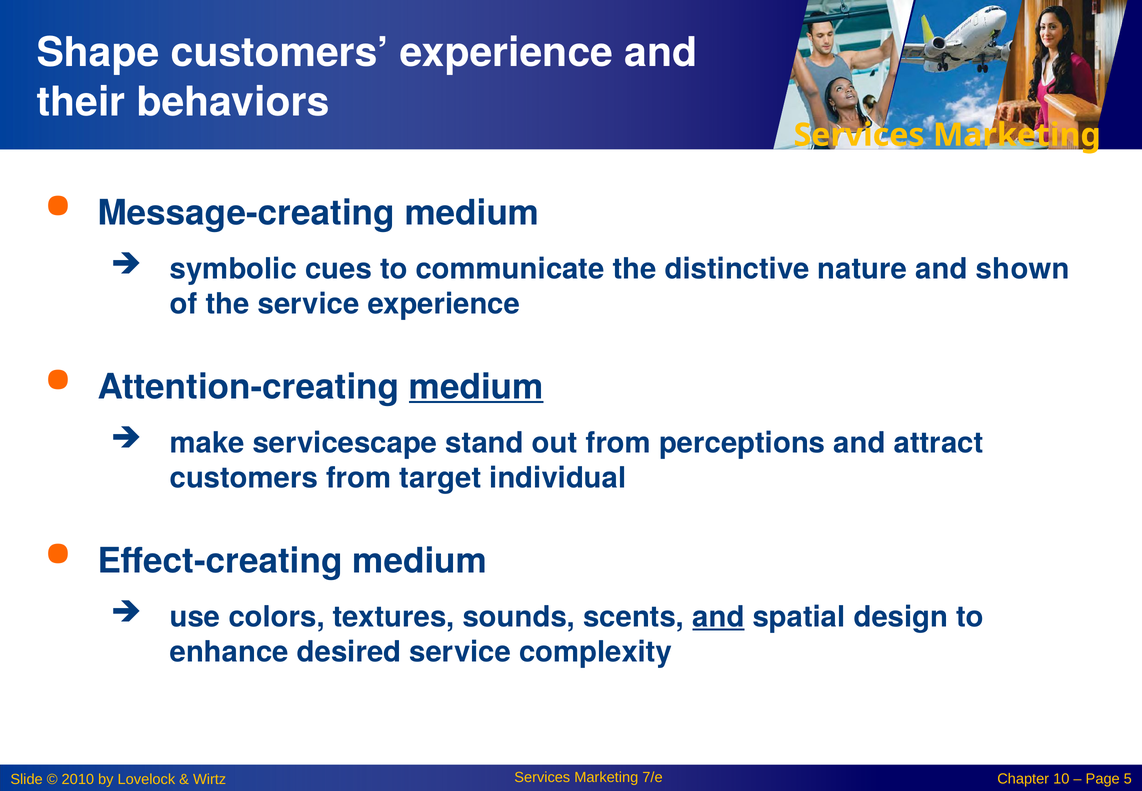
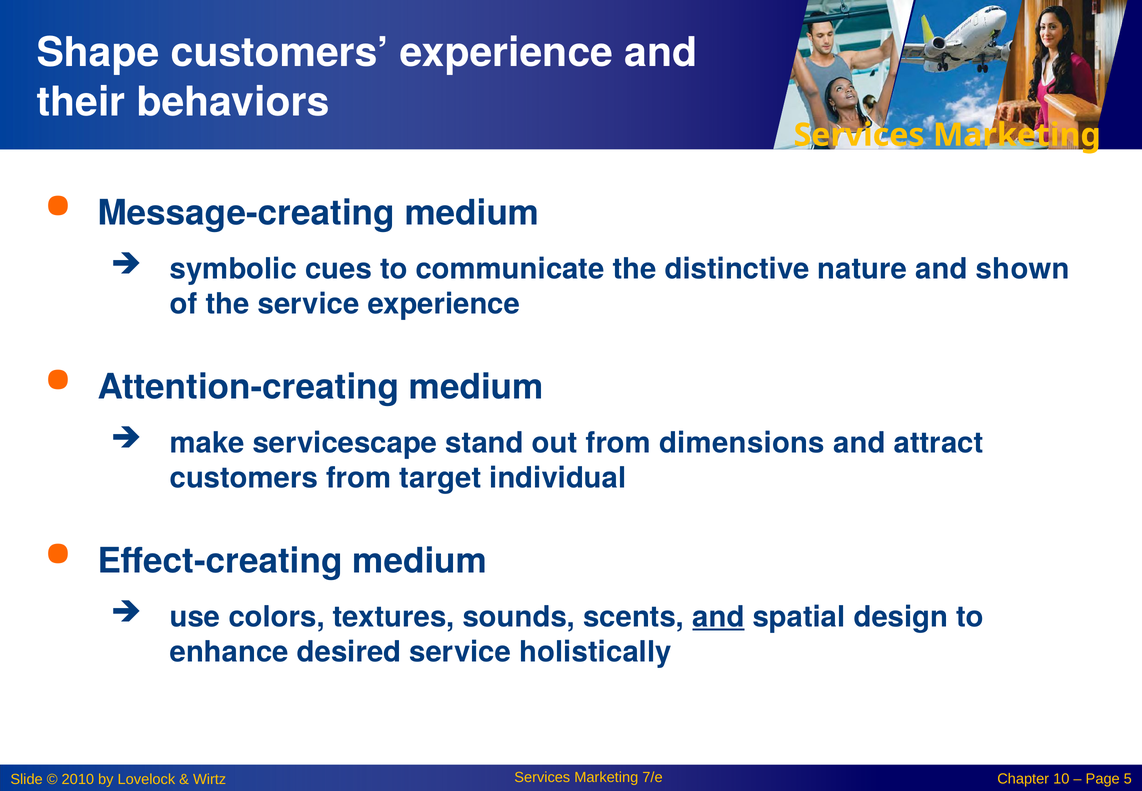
medium at (476, 387) underline: present -> none
perceptions: perceptions -> dimensions
complexity: complexity -> holistically
